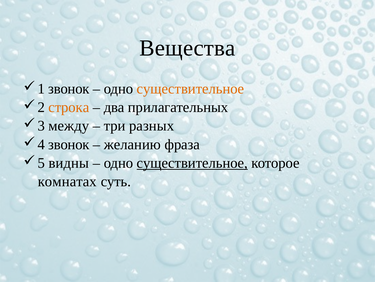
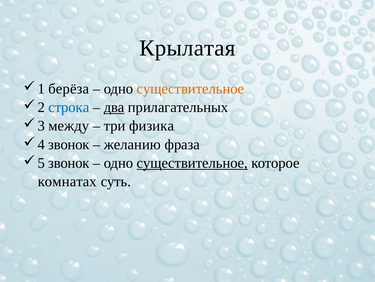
Вещества: Вещества -> Крылатая
звонок at (69, 88): звонок -> берёза
строка colour: orange -> blue
два underline: none -> present
разных: разных -> физика
видны at (69, 163): видны -> звонок
